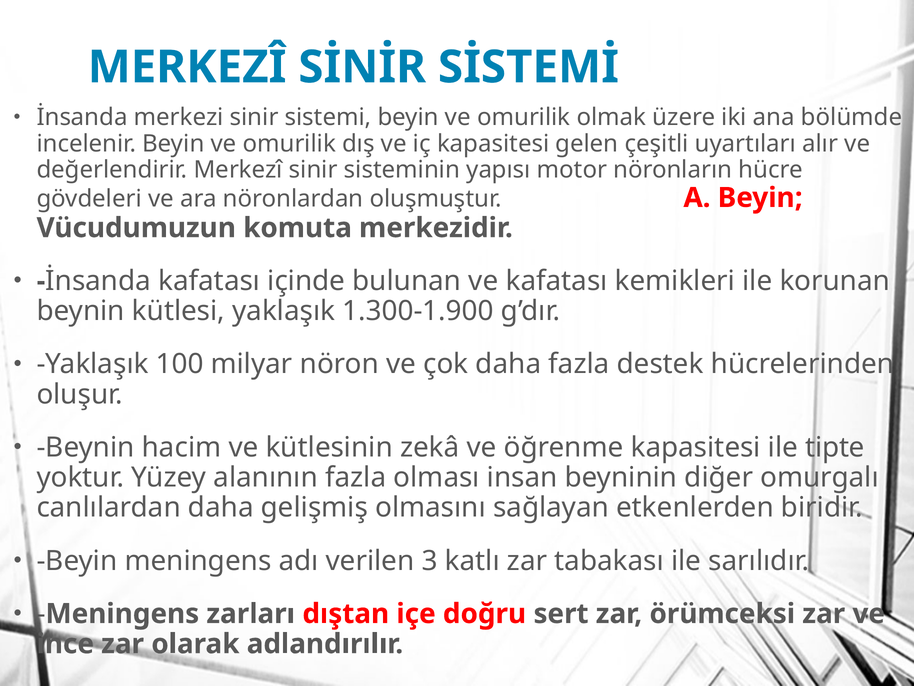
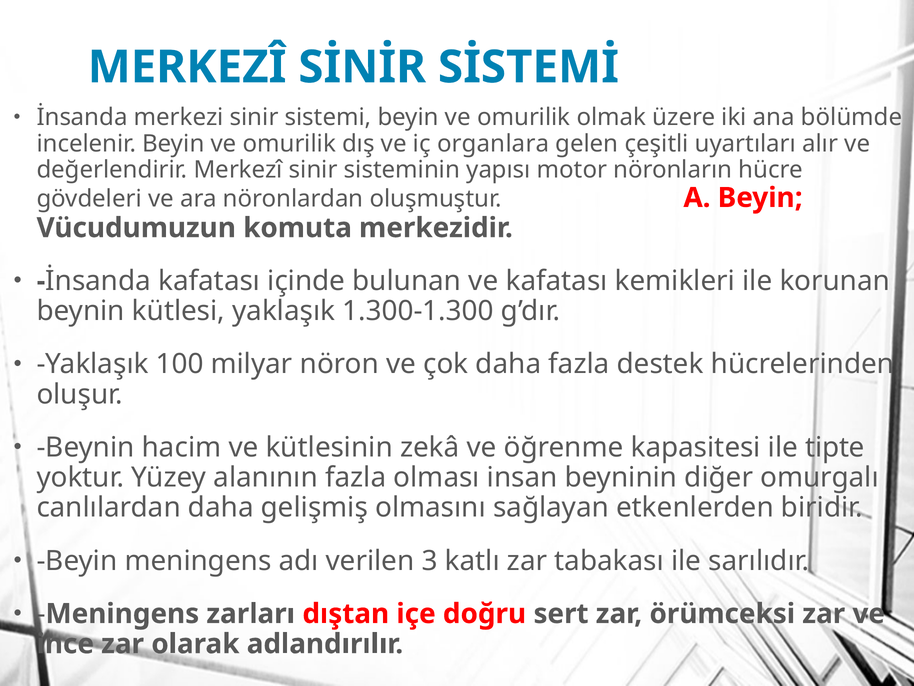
iç kapasitesi: kapasitesi -> organlara
1.300-1.900: 1.300-1.900 -> 1.300-1.300
